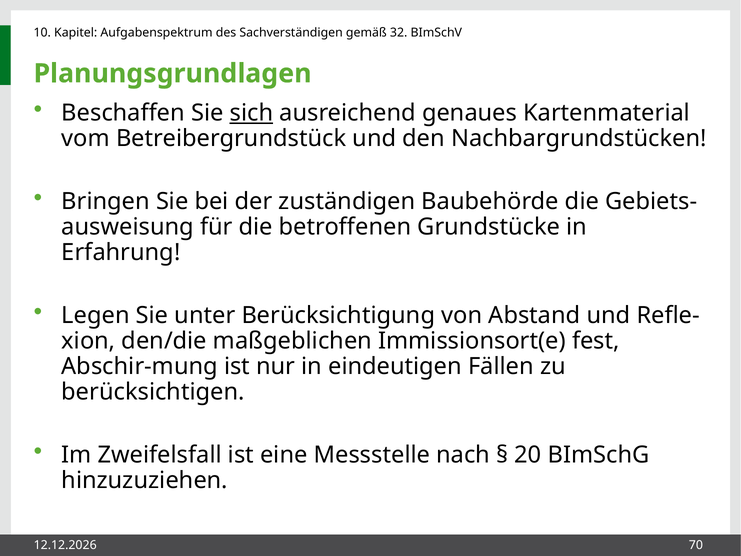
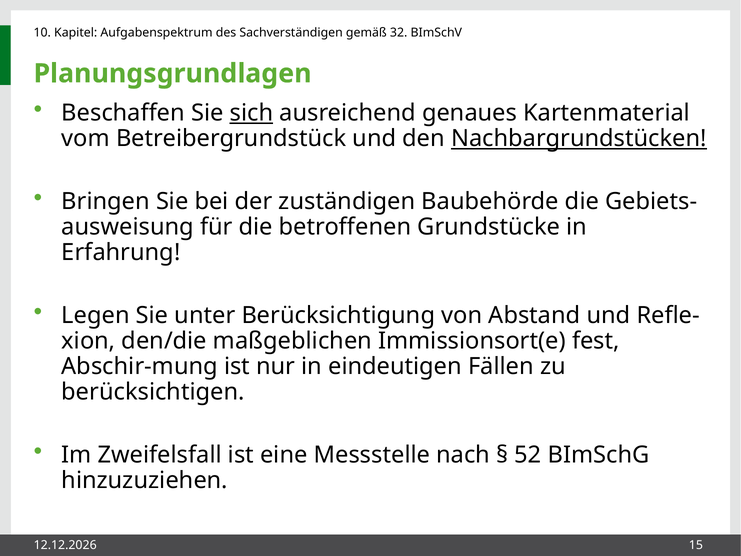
Nachbargrundstücken underline: none -> present
20: 20 -> 52
70: 70 -> 15
